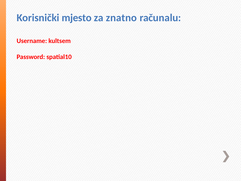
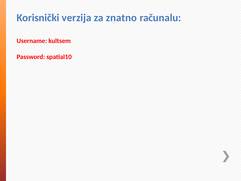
mjesto: mjesto -> verzija
